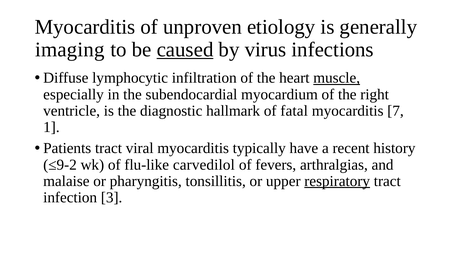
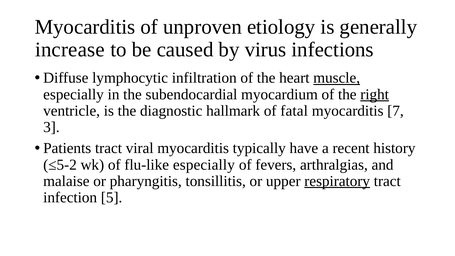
imaging: imaging -> increase
caused underline: present -> none
right underline: none -> present
1: 1 -> 3
≤9-2: ≤9-2 -> ≤5-2
flu-like carvedilol: carvedilol -> especially
3: 3 -> 5
